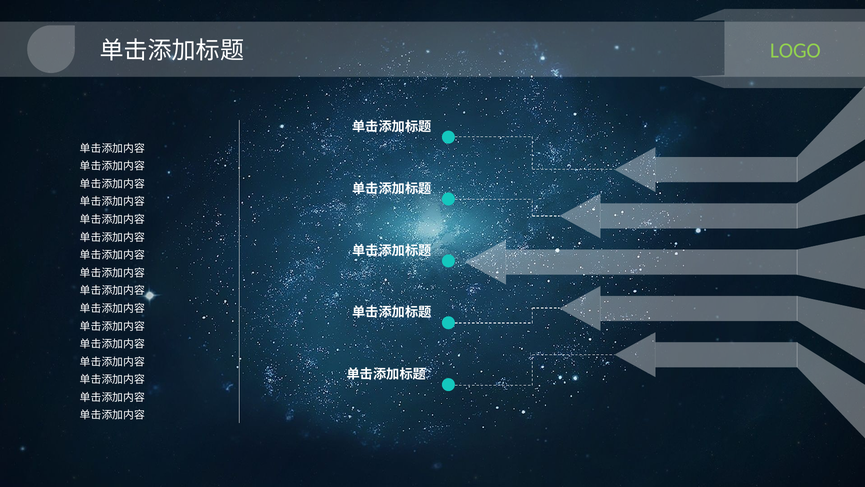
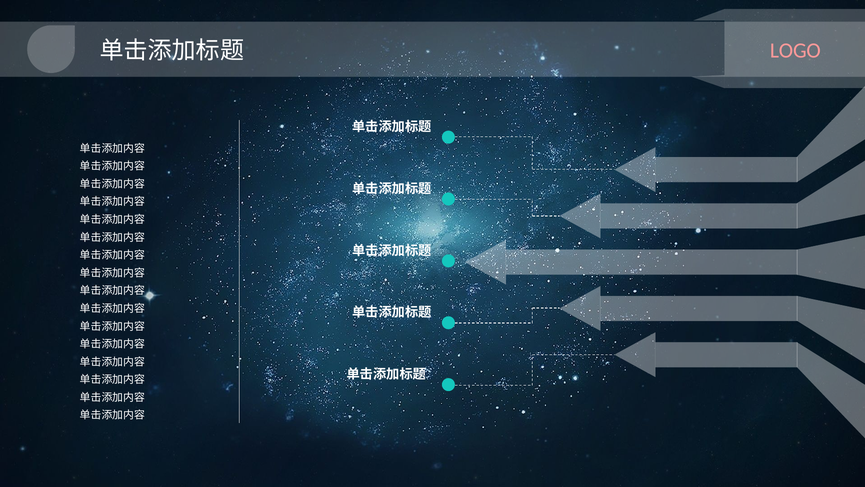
LOGO colour: light green -> pink
